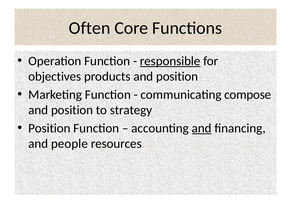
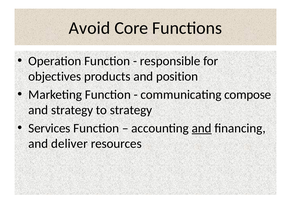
Often: Often -> Avoid
responsible underline: present -> none
position at (72, 110): position -> strategy
Position at (49, 128): Position -> Services
people: people -> deliver
